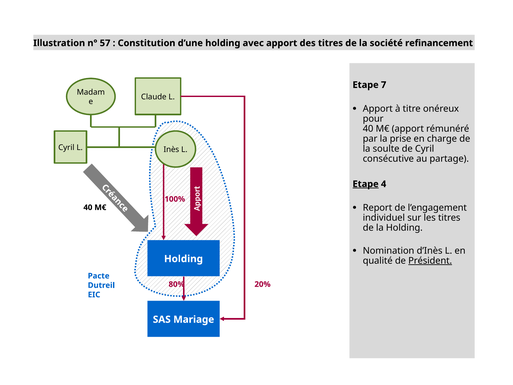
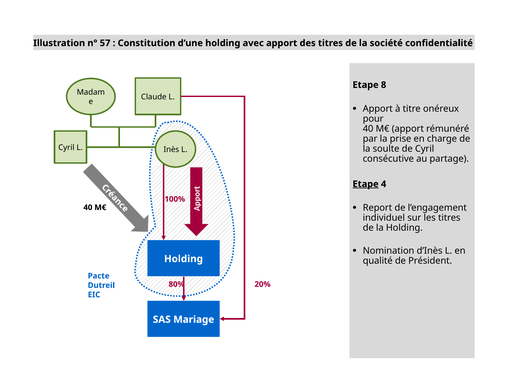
refinancement: refinancement -> confidentialité
7: 7 -> 8
Président underline: present -> none
